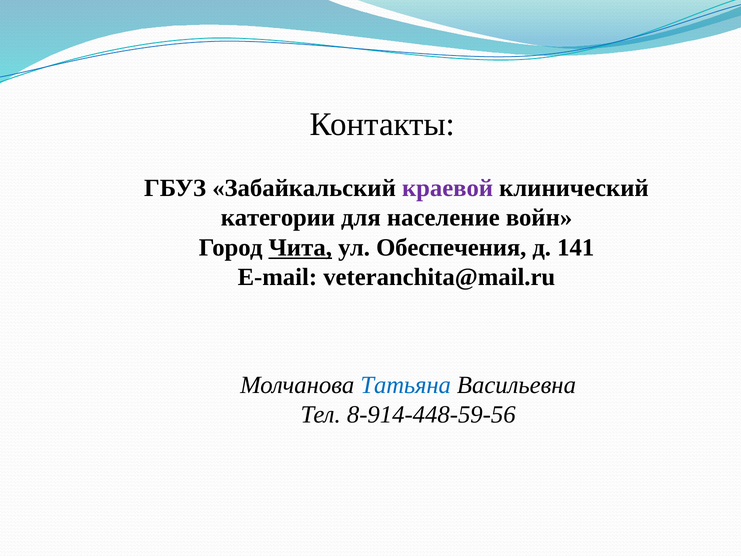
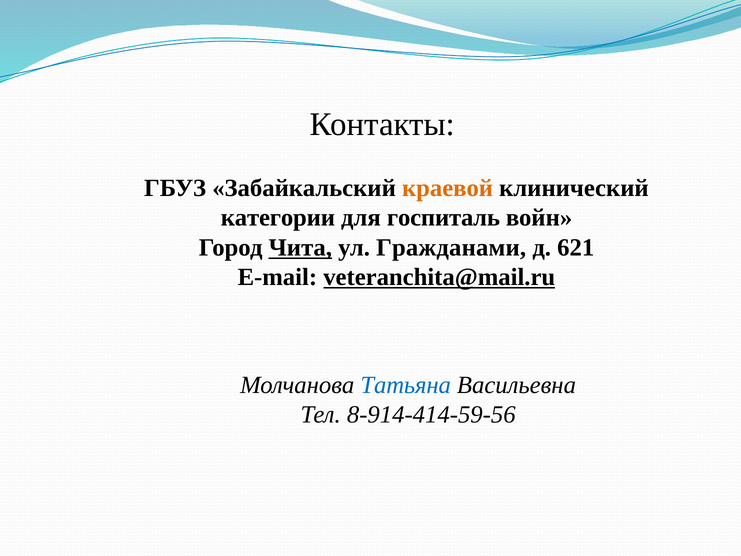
краевой colour: purple -> orange
население: население -> госпиталь
Обеспечения: Обеспечения -> Гражданами
141: 141 -> 621
veteranchita@mail.ru underline: none -> present
8-914-448-59-56: 8-914-448-59-56 -> 8-914-414-59-56
